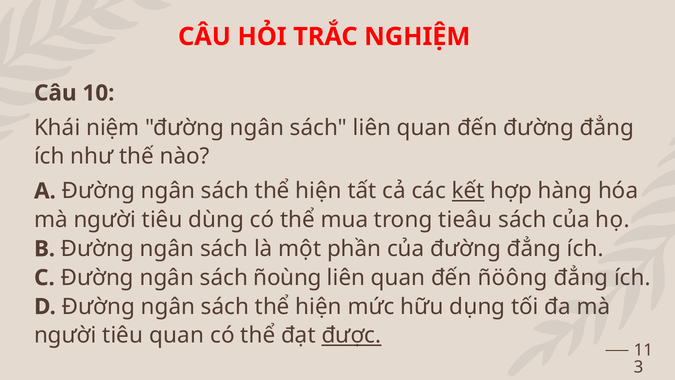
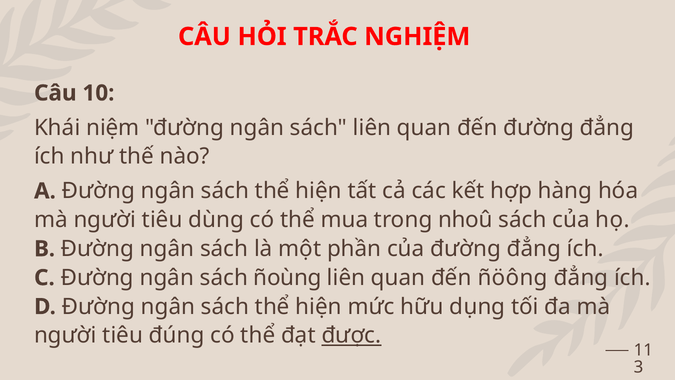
kết underline: present -> none
tieâu: tieâu -> nhoû
tiêu quan: quan -> đúng
